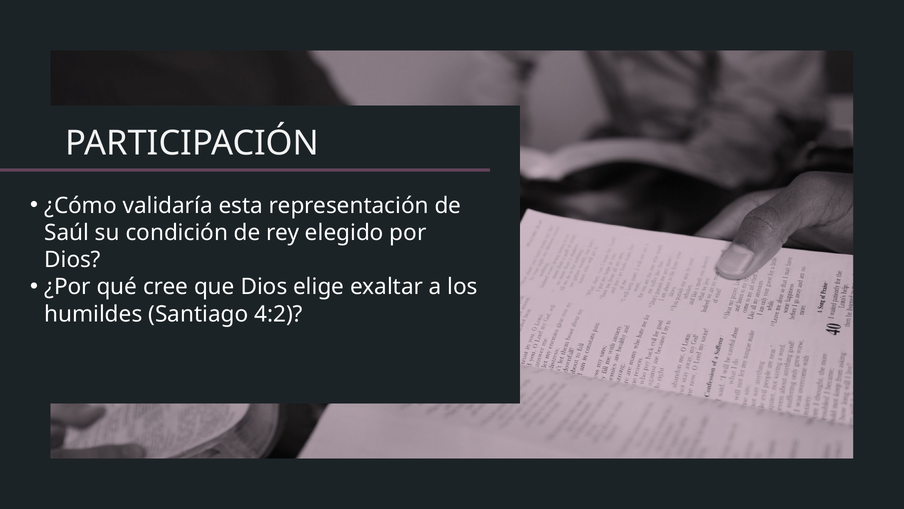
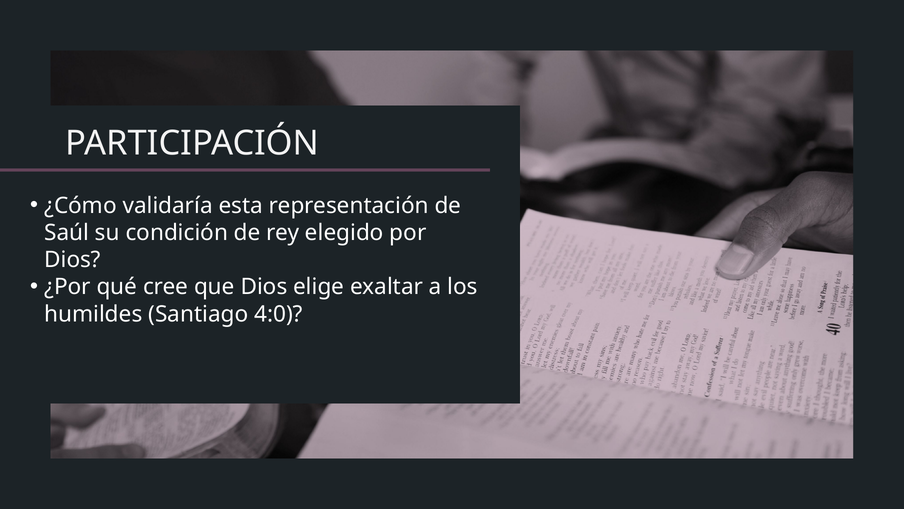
4:2: 4:2 -> 4:0
